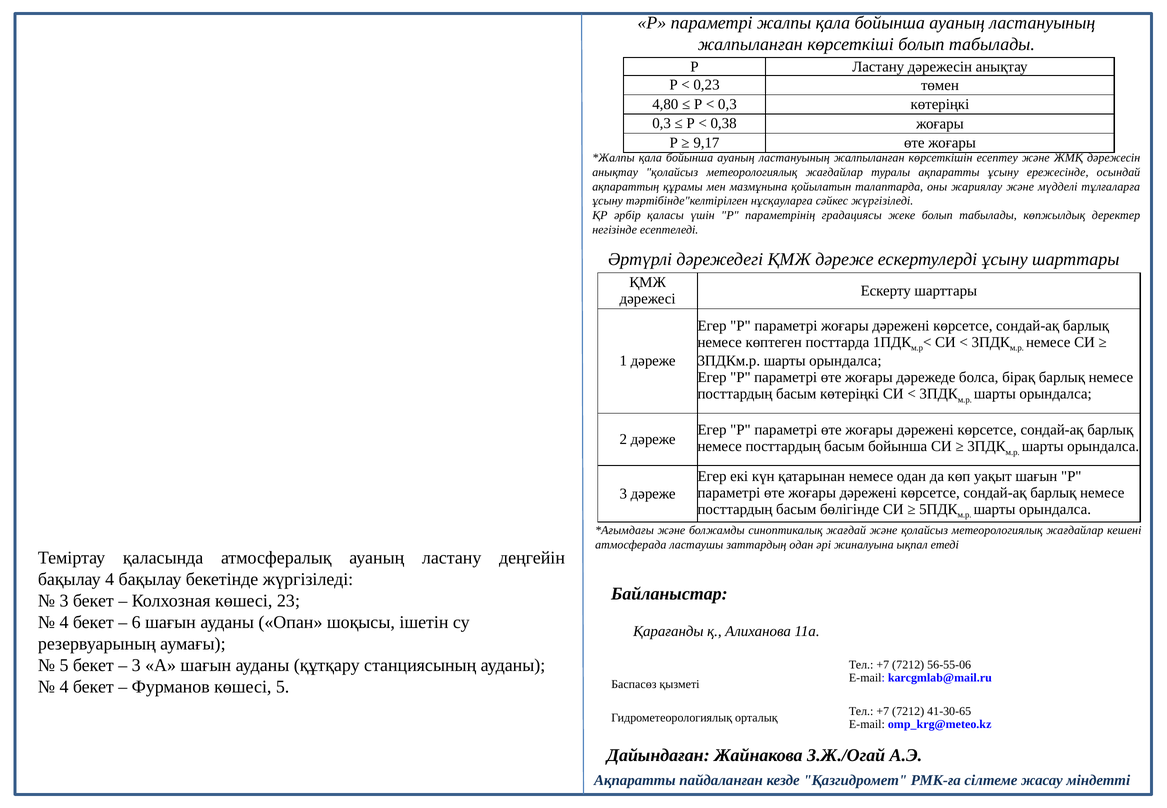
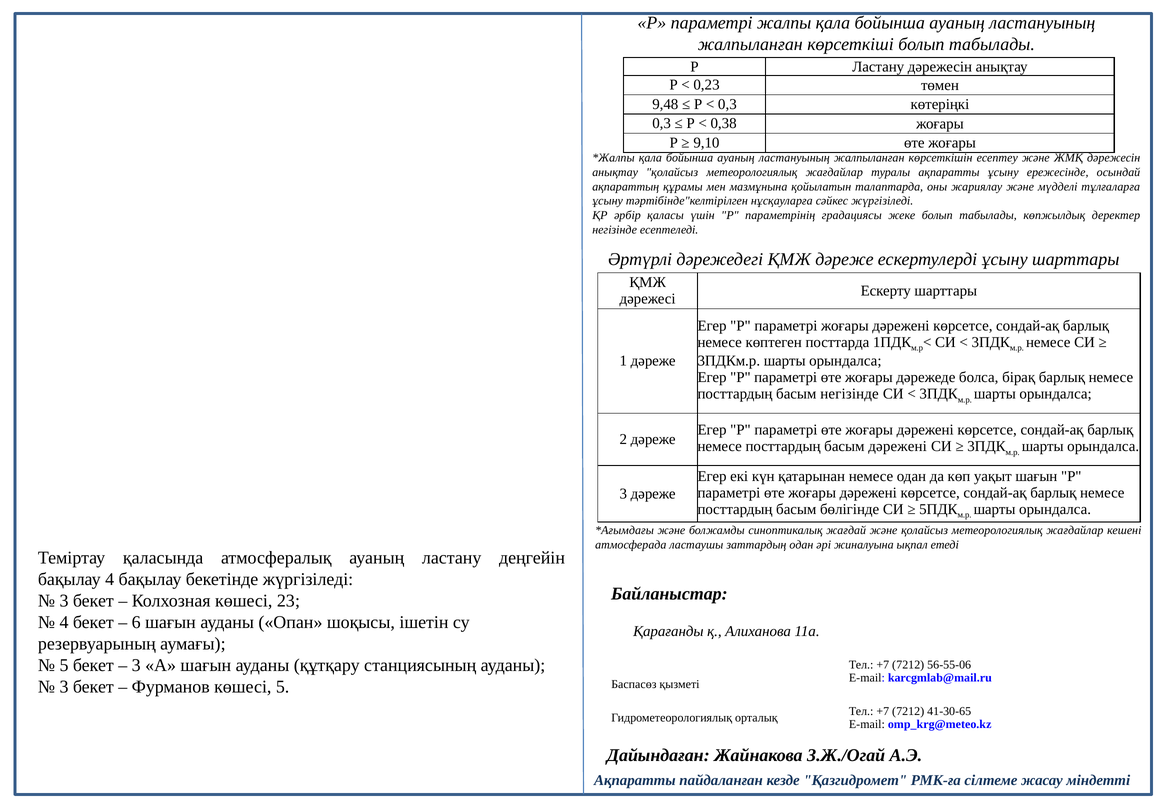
4,80: 4,80 -> 9,48
9,17: 9,17 -> 9,10
басым көтеріңкі: көтеріңкі -> негізінде
басым бойынша: бойынша -> дәрежені
4 at (64, 687): 4 -> 3
